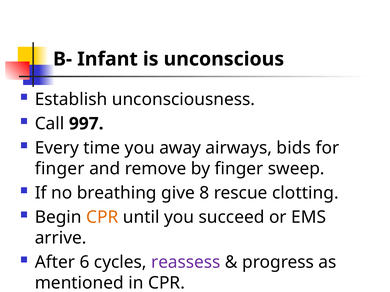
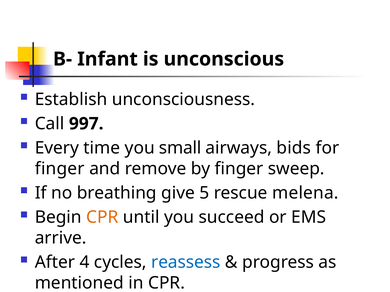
away: away -> small
8: 8 -> 5
clotting: clotting -> melena
6: 6 -> 4
reassess colour: purple -> blue
